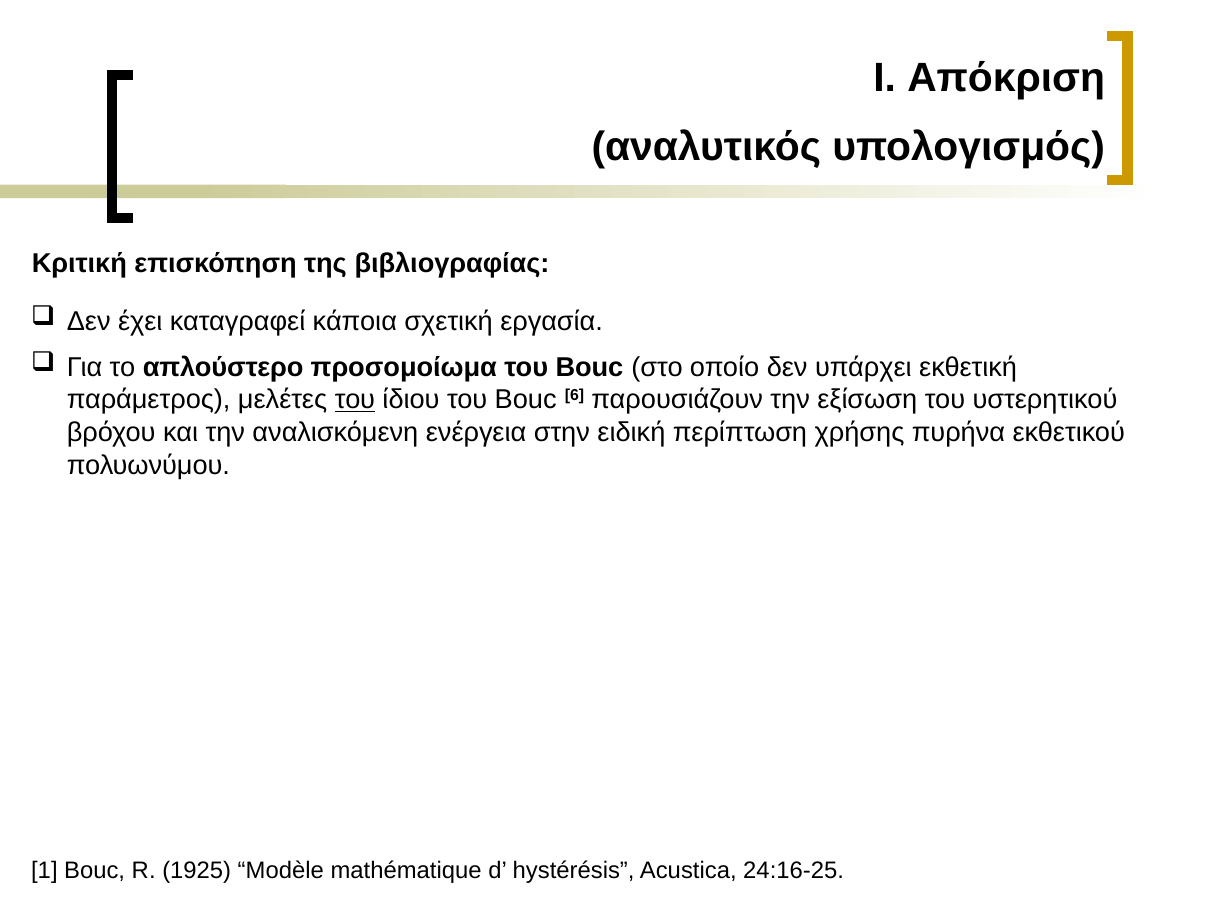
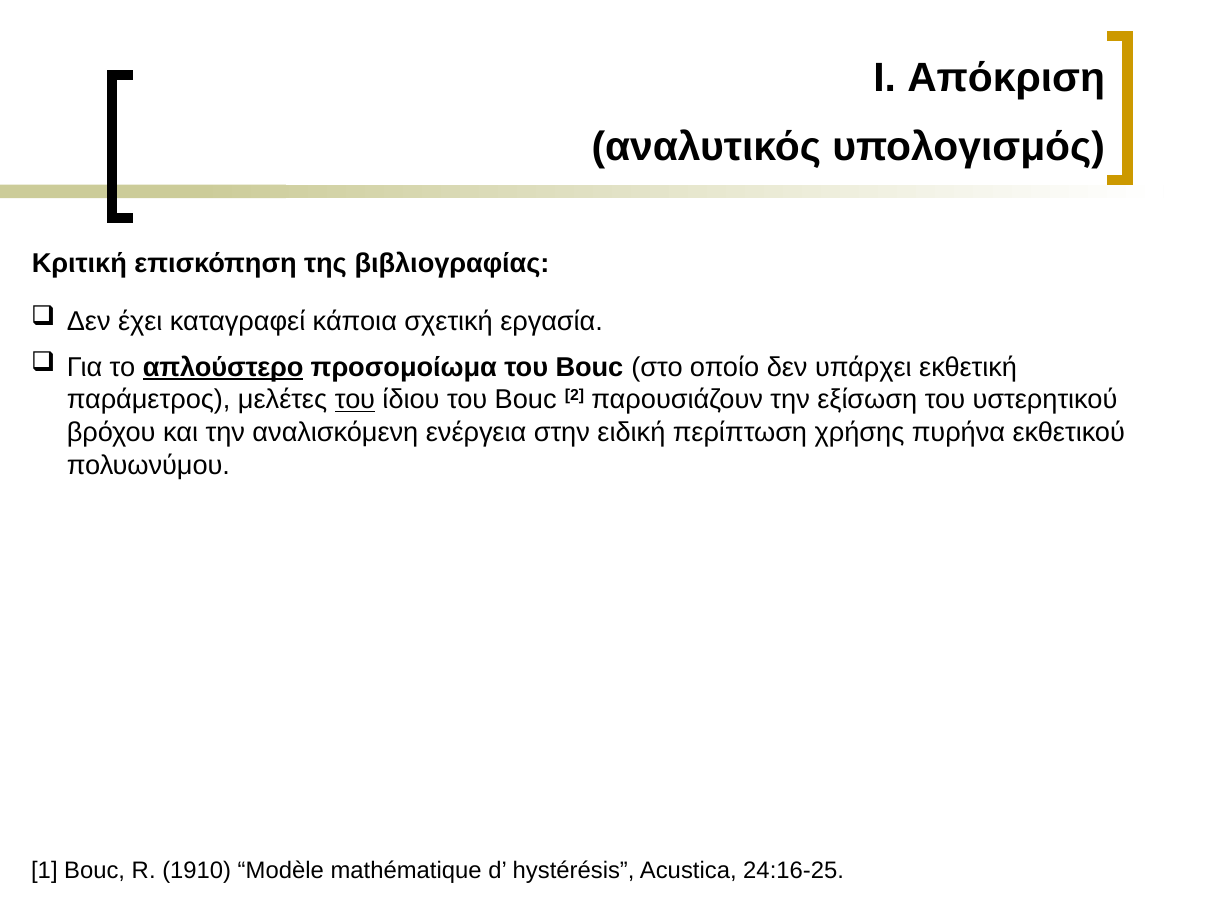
απλούστερο underline: none -> present
6: 6 -> 2
1925: 1925 -> 1910
